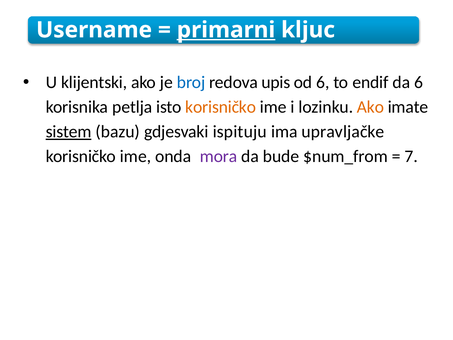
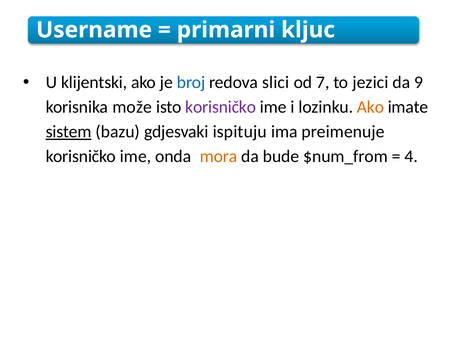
primarni underline: present -> none
upis: upis -> slici
od 6: 6 -> 7
endif: endif -> jezici
da 6: 6 -> 9
petlja: petlja -> može
korisničko at (221, 107) colour: orange -> purple
upravljačke: upravljačke -> preimenuje
mora colour: purple -> orange
7: 7 -> 4
